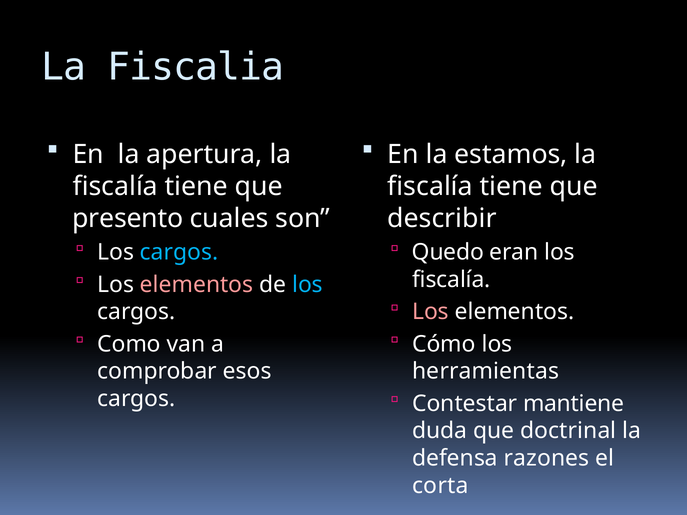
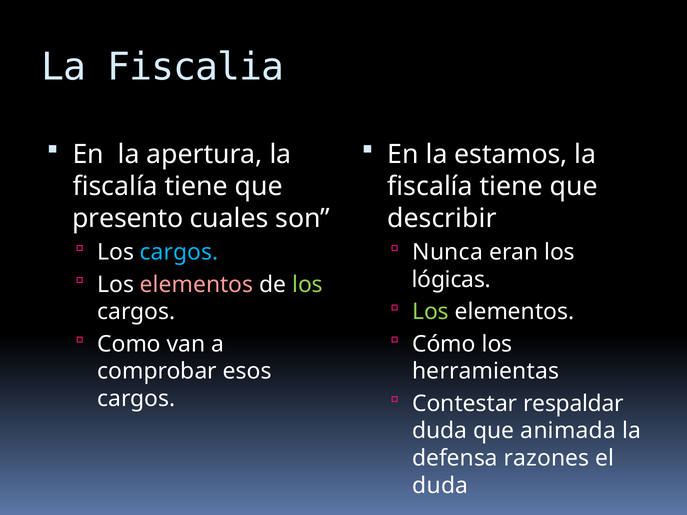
Quedo: Quedo -> Nunca
los at (307, 285) colour: light blue -> light green
fiscalía at (451, 280): fiscalía -> lógicas
Los at (431, 312) colour: pink -> light green
mantiene: mantiene -> respaldar
doctrinal: doctrinal -> animada
corta at (440, 486): corta -> duda
